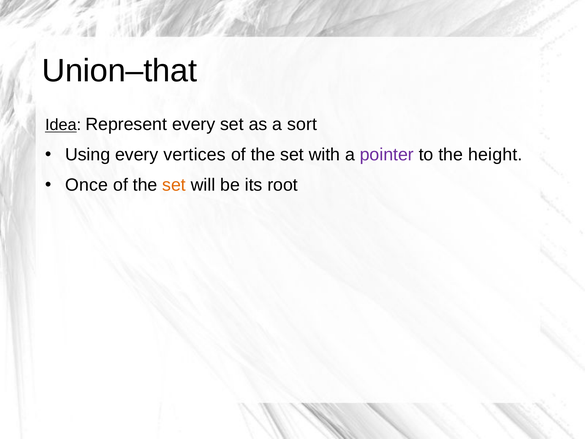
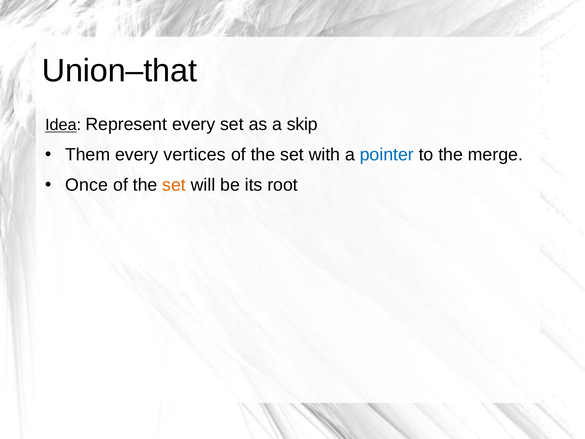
sort: sort -> skip
Using: Using -> Them
pointer colour: purple -> blue
height: height -> merge
